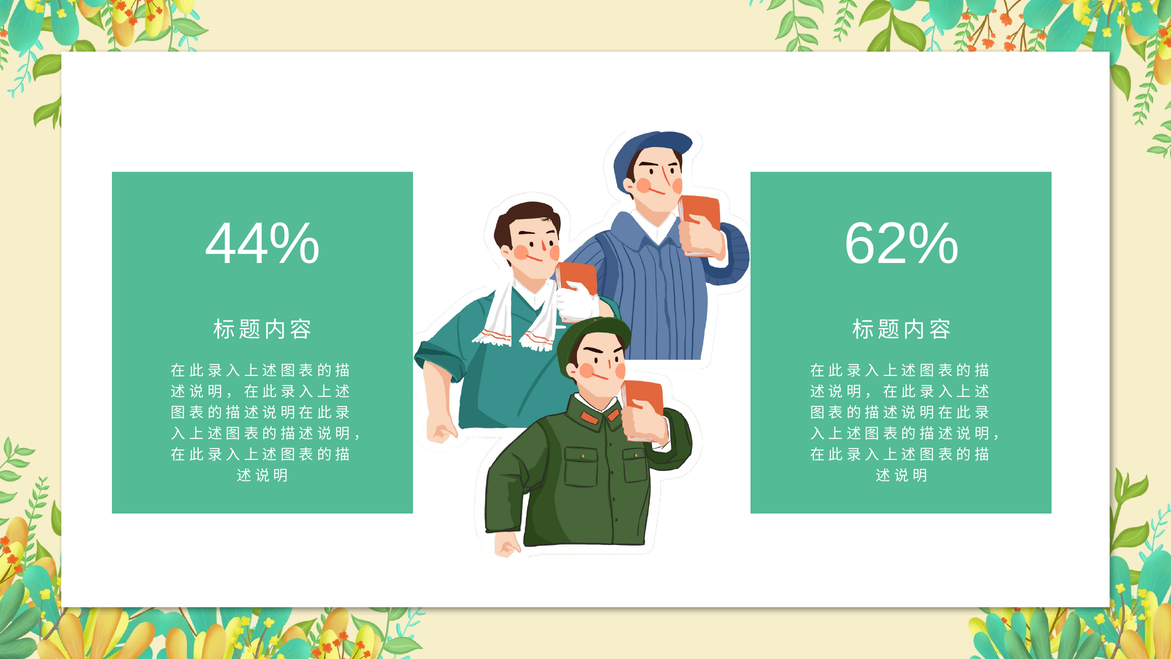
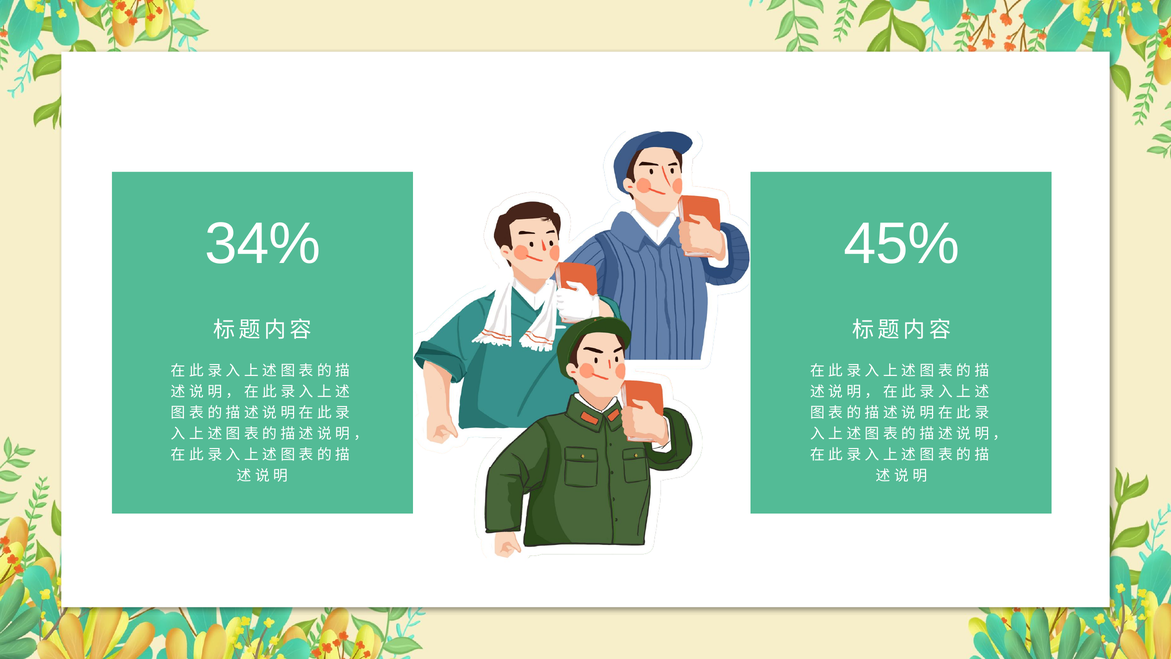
44%: 44% -> 34%
62%: 62% -> 45%
